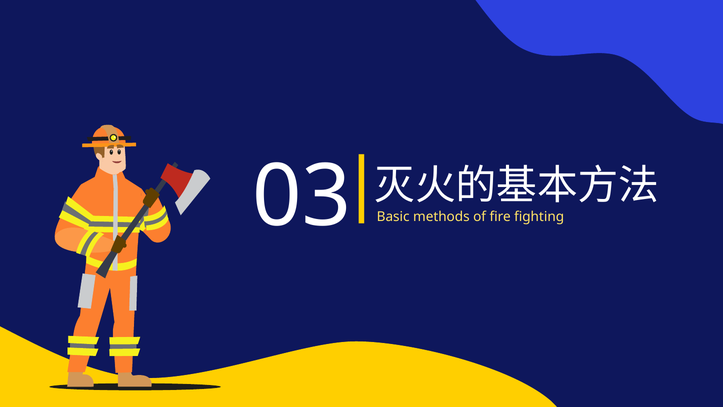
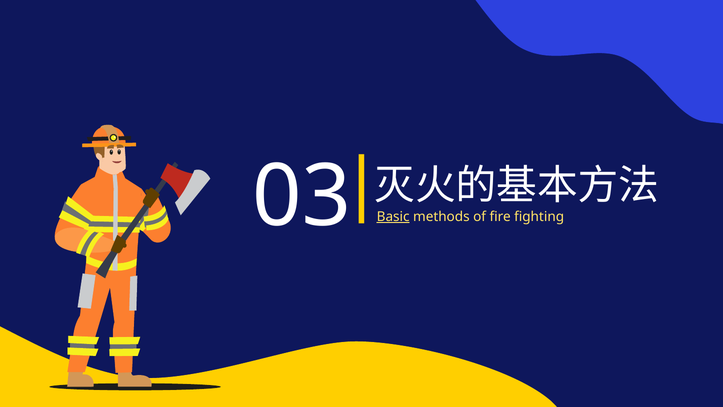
Basic underline: none -> present
